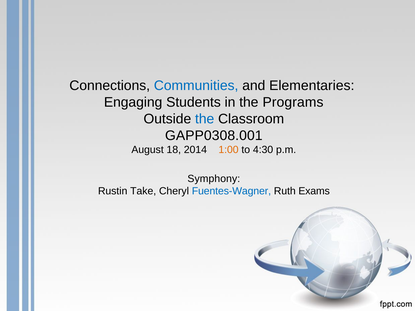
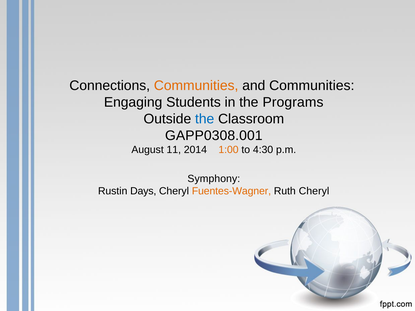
Communities at (196, 86) colour: blue -> orange
and Elementaries: Elementaries -> Communities
18: 18 -> 11
Take: Take -> Days
Fuentes-Wagner colour: blue -> orange
Ruth Exams: Exams -> Cheryl
